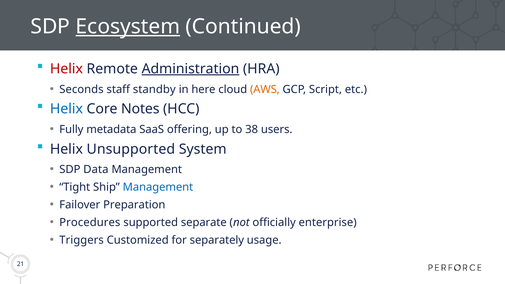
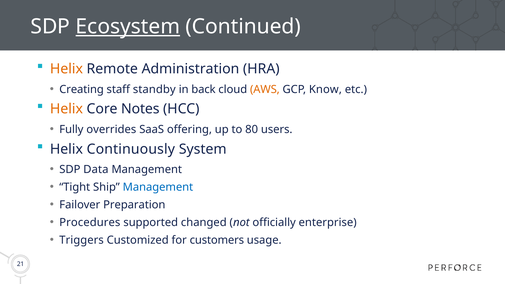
Helix at (66, 69) colour: red -> orange
Administration underline: present -> none
Seconds: Seconds -> Creating
here: here -> back
Script: Script -> Know
Helix at (66, 109) colour: blue -> orange
metadata: metadata -> overrides
38: 38 -> 80
Unsupported: Unsupported -> Continuously
separate: separate -> changed
separately: separately -> customers
